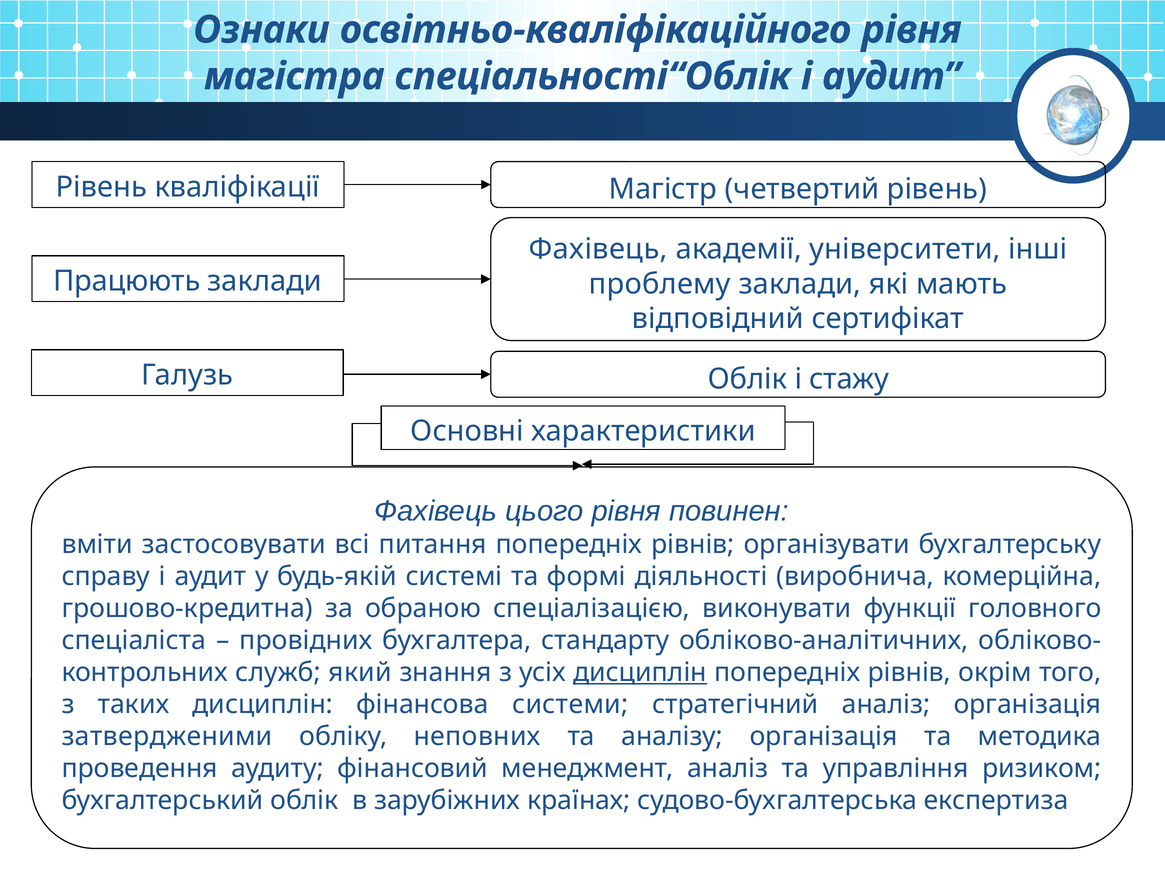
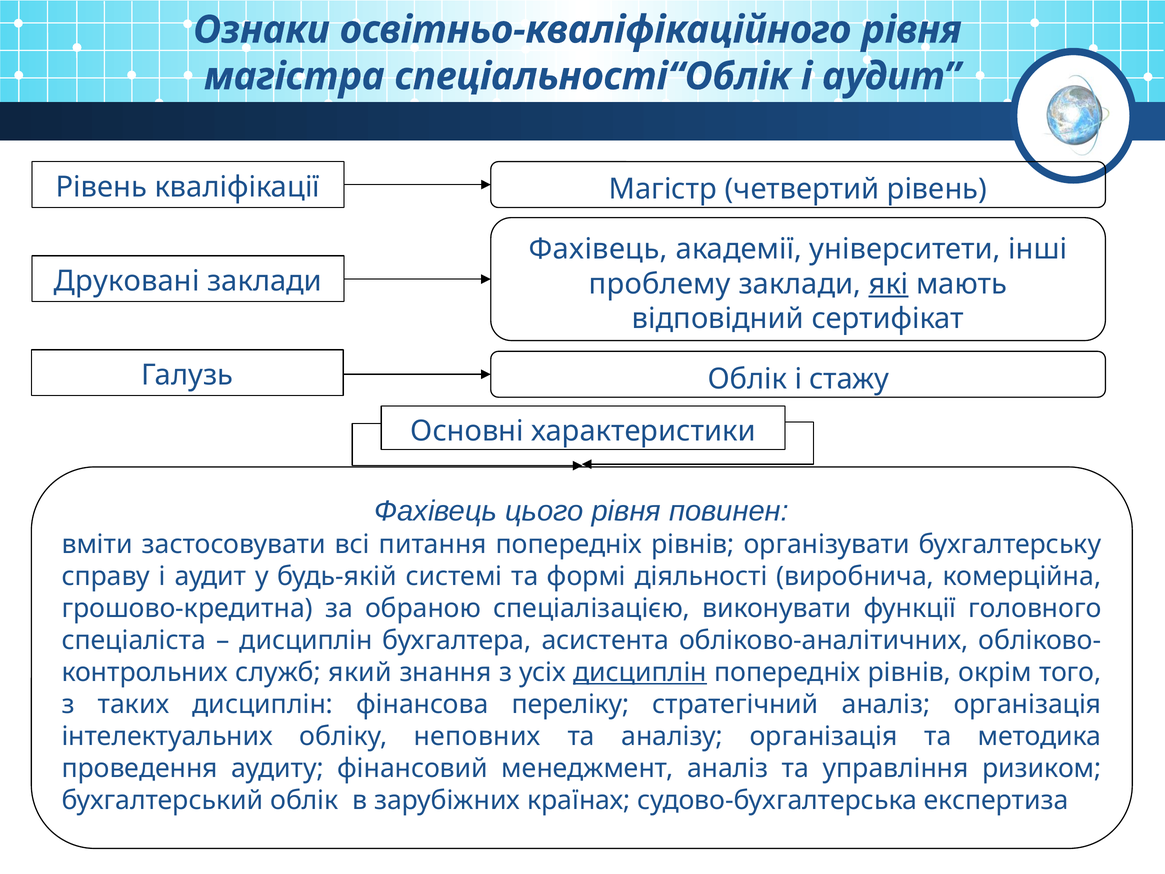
Працюють: Працюють -> Друковані
які underline: none -> present
провідних at (306, 640): провідних -> дисциплін
стандарту: стандарту -> асистента
системи: системи -> переліку
затвердженими: затвердженими -> інтелектуальних
